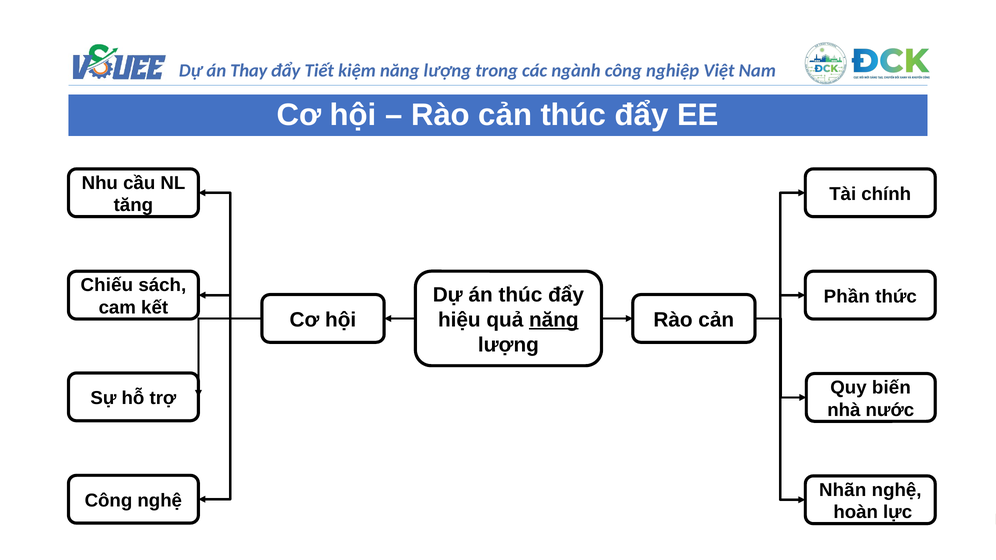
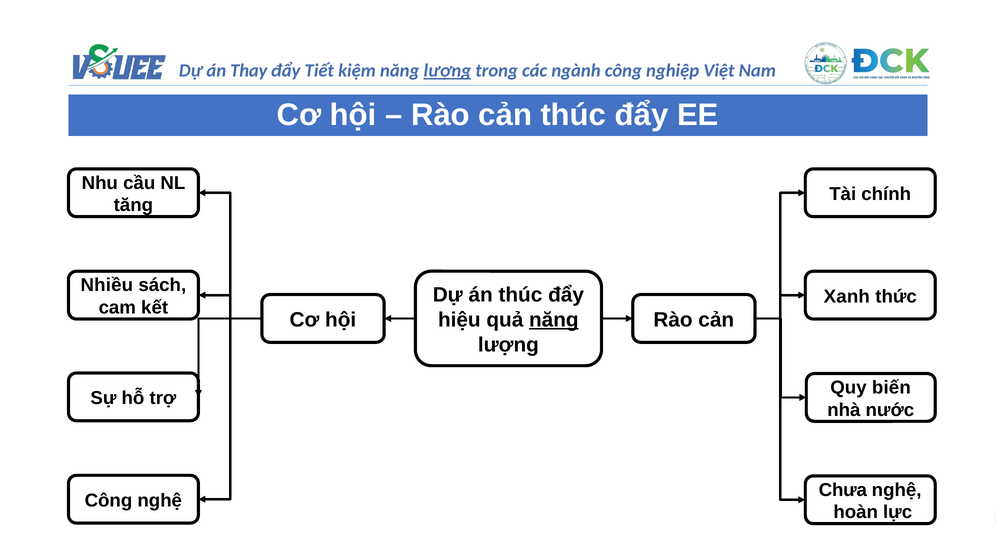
lượng at (447, 71) underline: none -> present
Chiếu: Chiếu -> Nhiều
Phần: Phần -> Xanh
Nhãn: Nhãn -> Chưa
